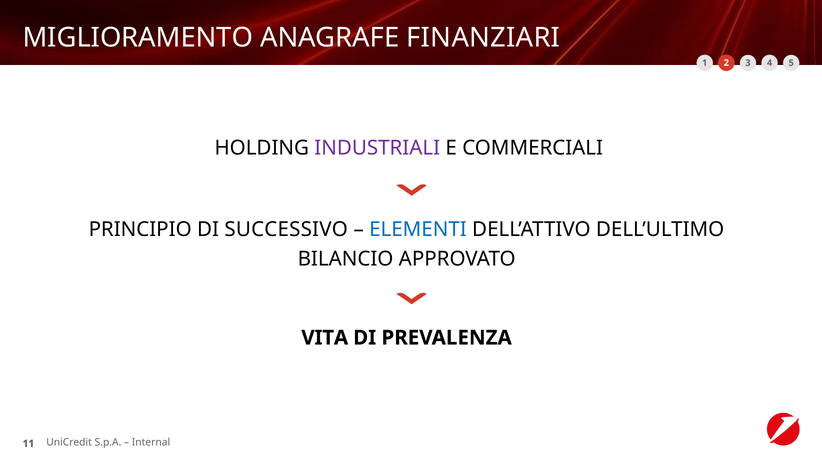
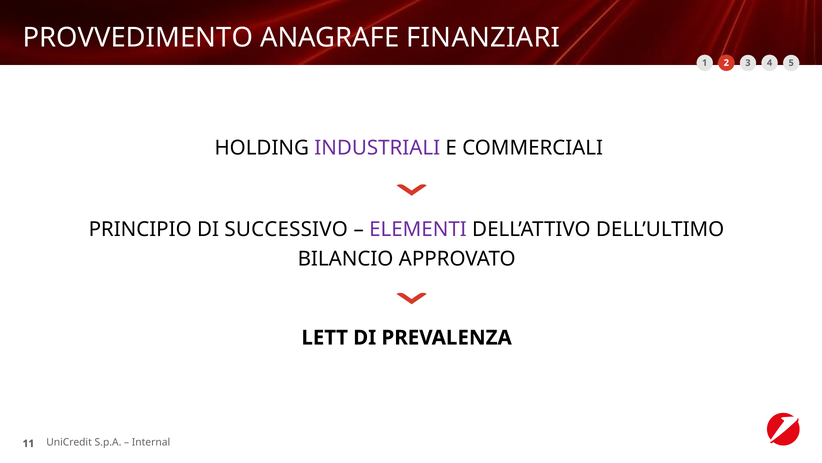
MIGLIORAMENTO: MIGLIORAMENTO -> PROVVEDIMENTO
ELEMENTI colour: blue -> purple
VITA: VITA -> LETT
